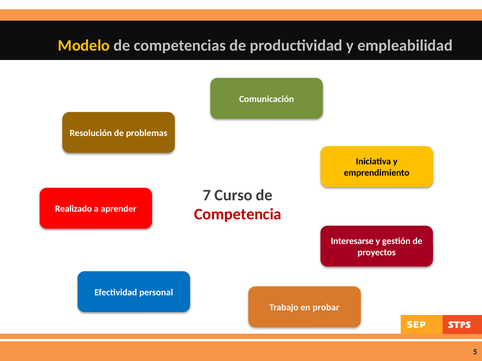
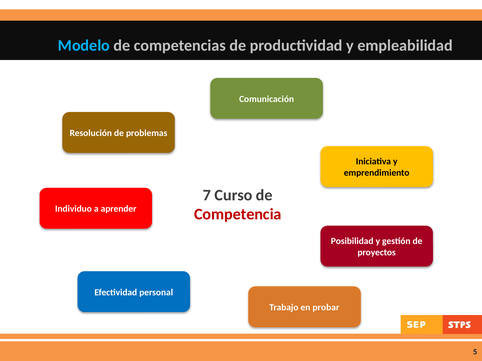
Modelo colour: yellow -> light blue
Realizado: Realizado -> Individuo
Interesarse: Interesarse -> Posibilidad
